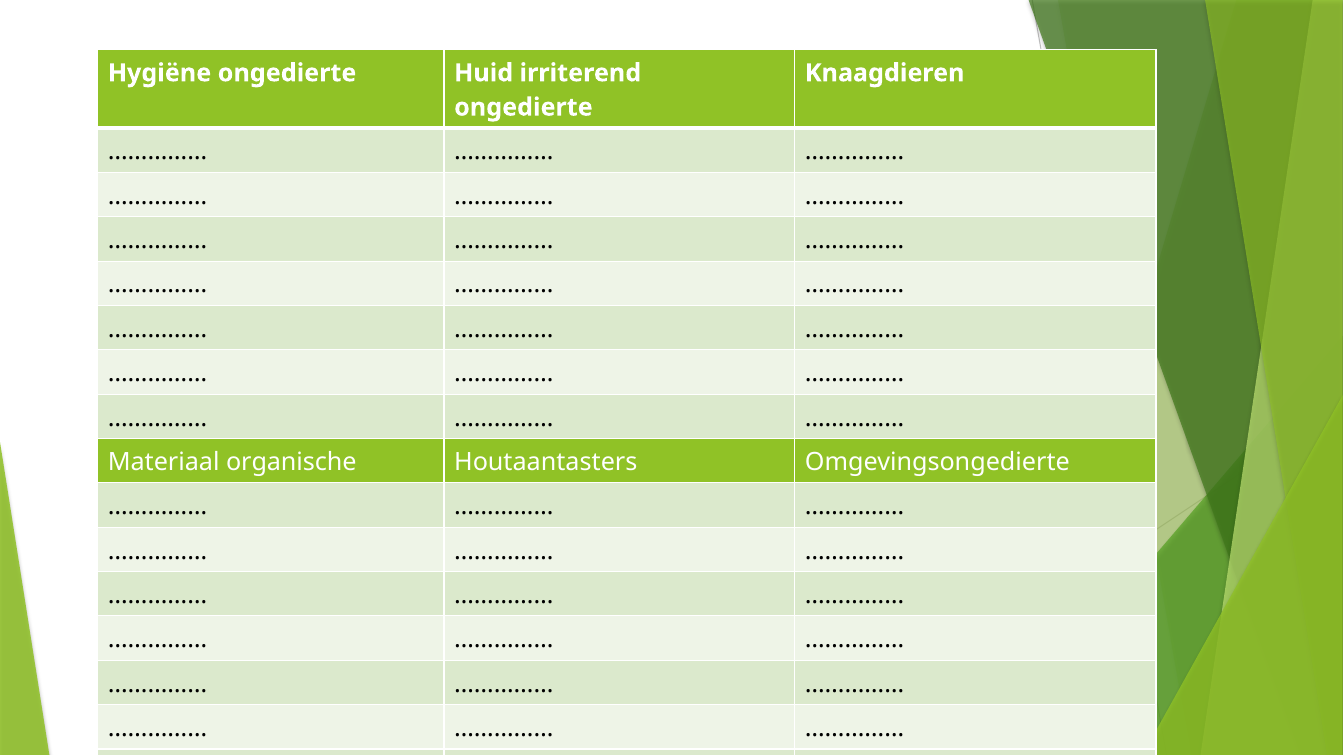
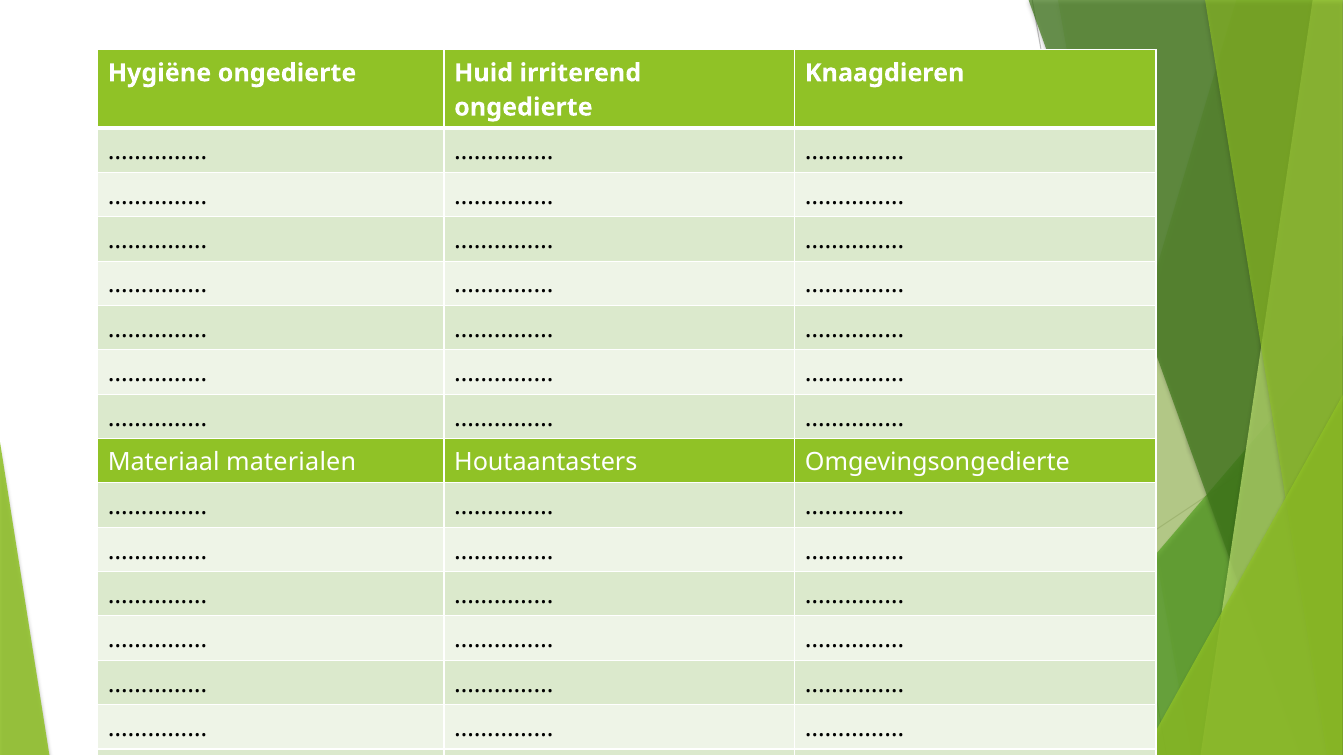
organische: organische -> materialen
